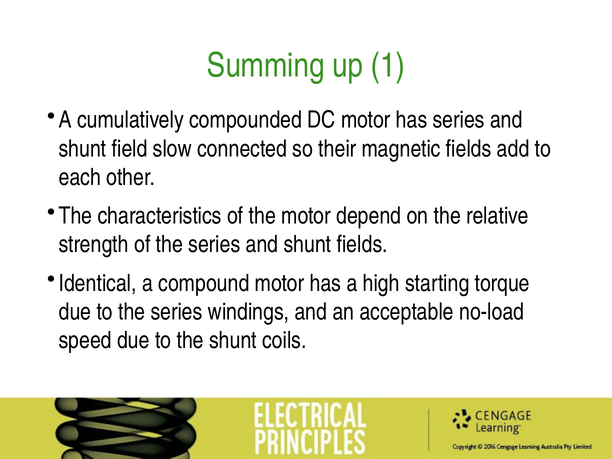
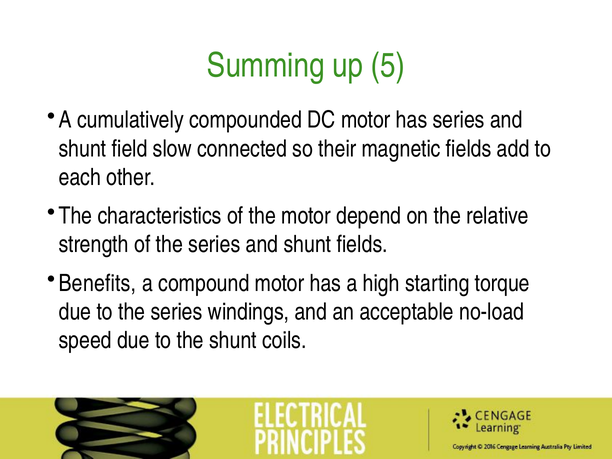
1: 1 -> 5
Identical: Identical -> Benefits
